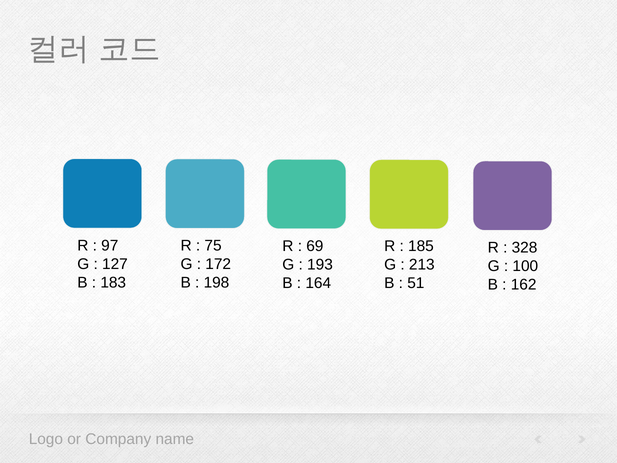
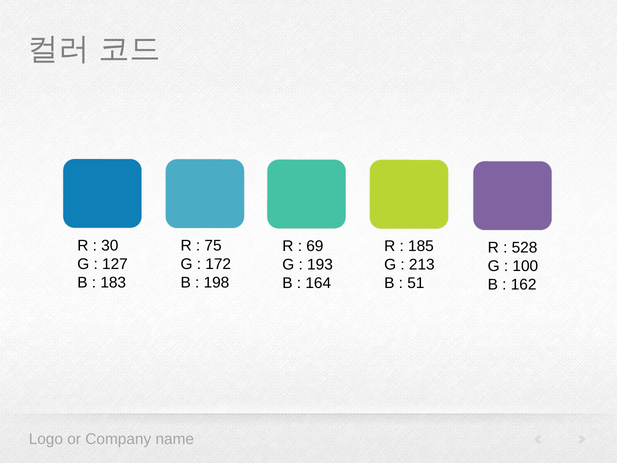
97: 97 -> 30
328: 328 -> 528
